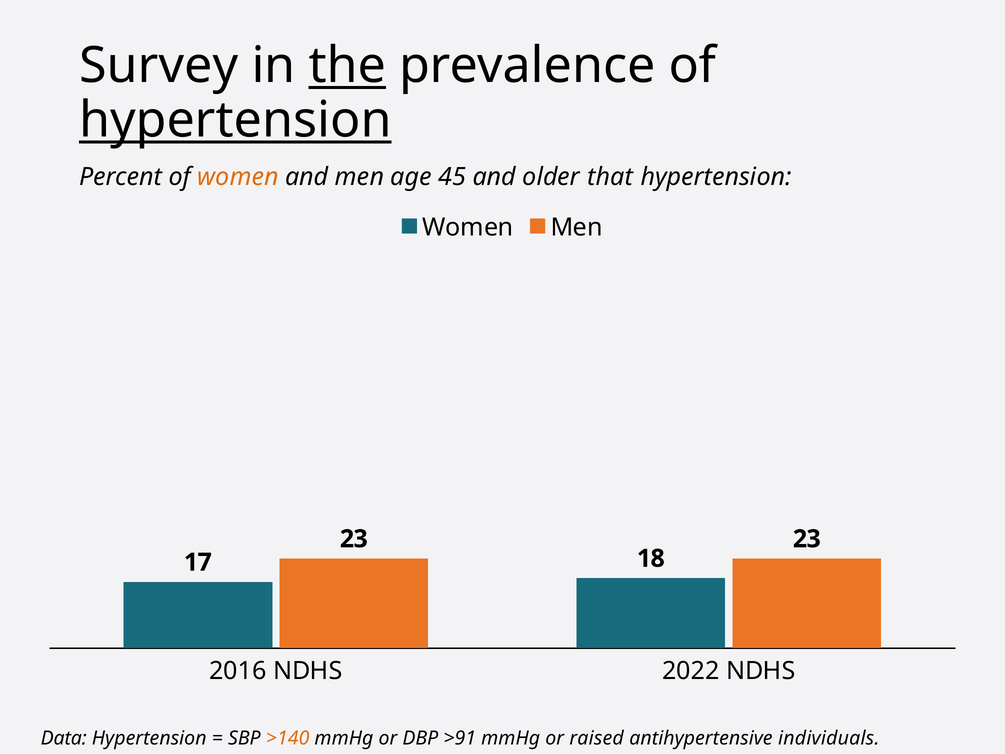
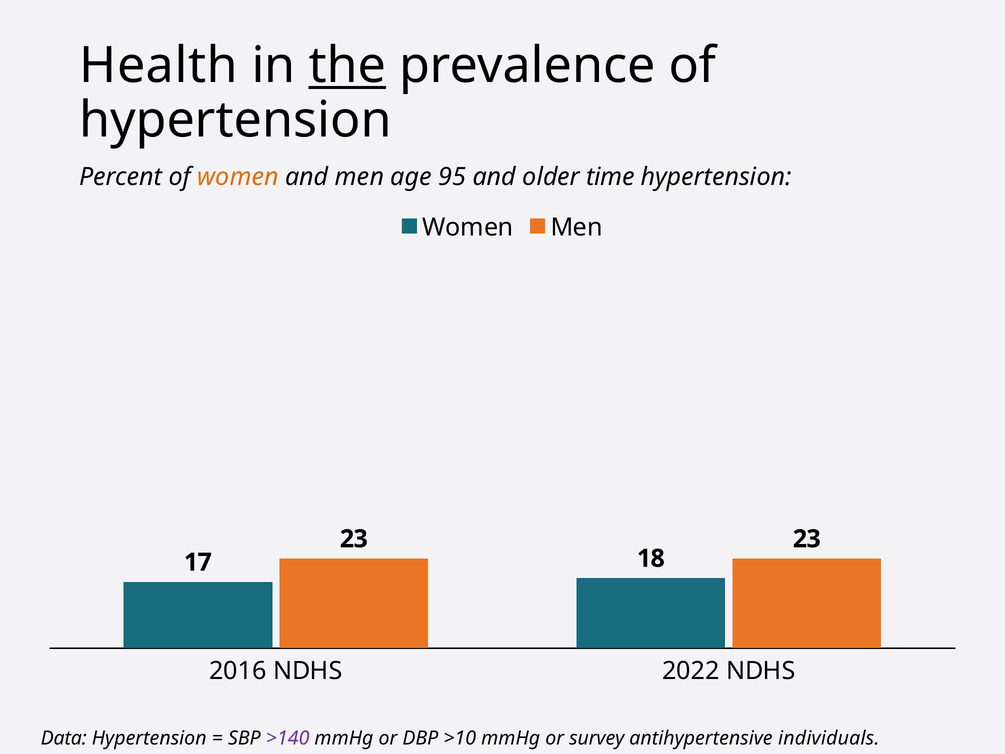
Survey: Survey -> Health
hypertension at (235, 120) underline: present -> none
45: 45 -> 95
that: that -> time
>140 colour: orange -> purple
>91: >91 -> >10
raised: raised -> survey
